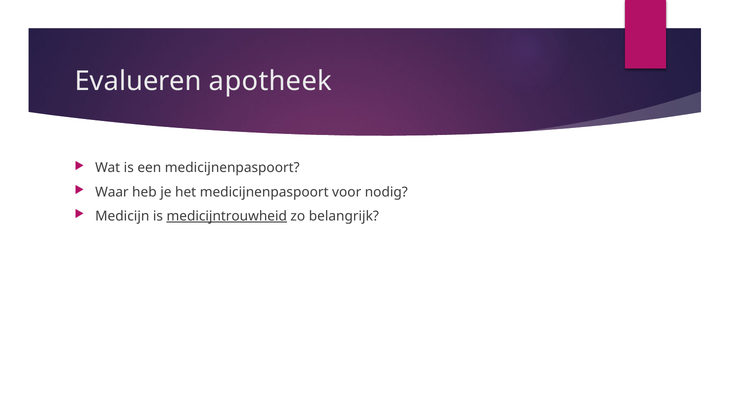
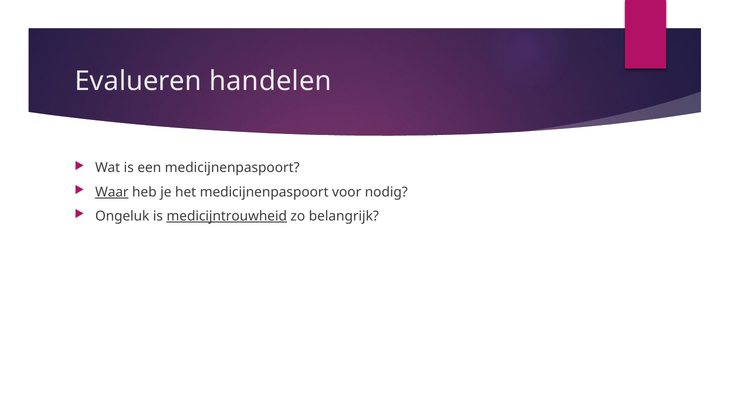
apotheek: apotheek -> handelen
Waar underline: none -> present
Medicijn: Medicijn -> Ongeluk
